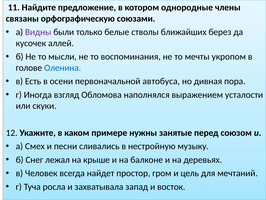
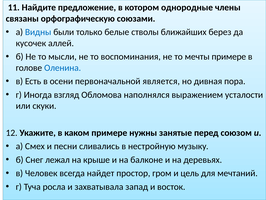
Видны colour: purple -> blue
мечты укропом: укропом -> примере
автобуса: автобуса -> является
